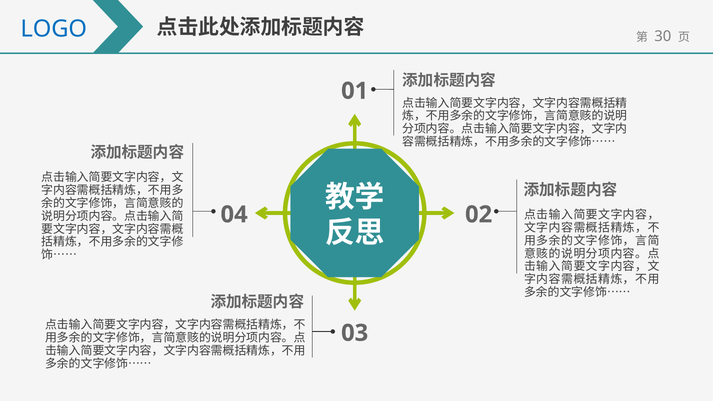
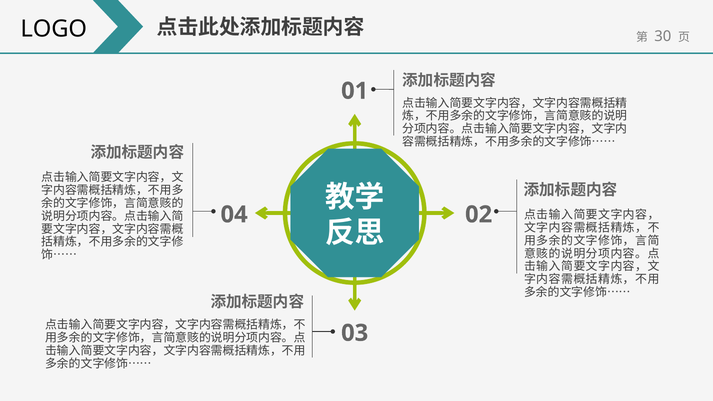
LOGO colour: blue -> black
